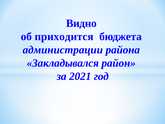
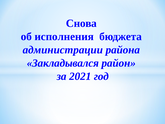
Видно: Видно -> Снова
приходится: приходится -> исполнения
